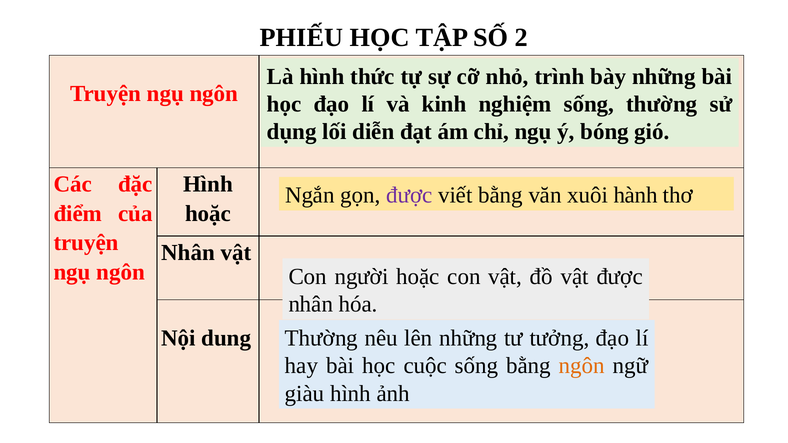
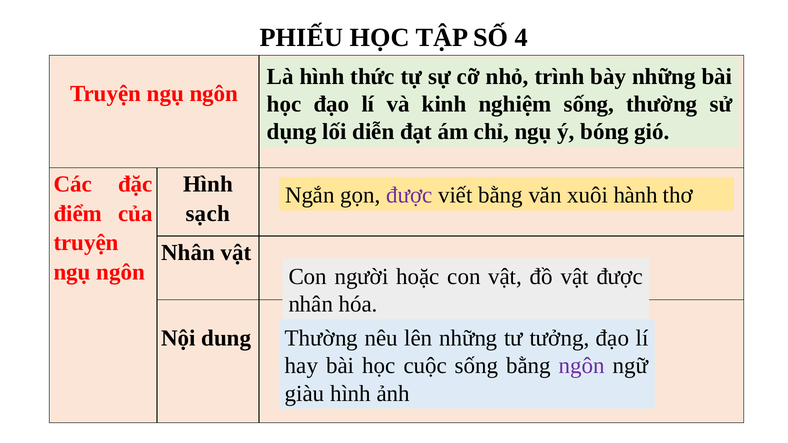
2: 2 -> 4
hoặc at (208, 214): hoặc -> sạch
ngôn at (582, 366) colour: orange -> purple
